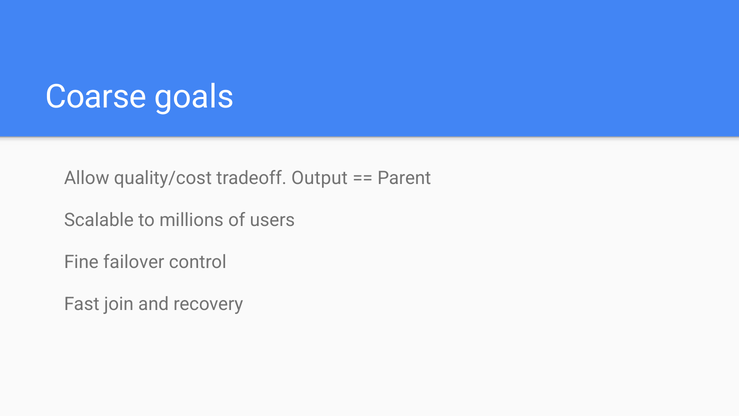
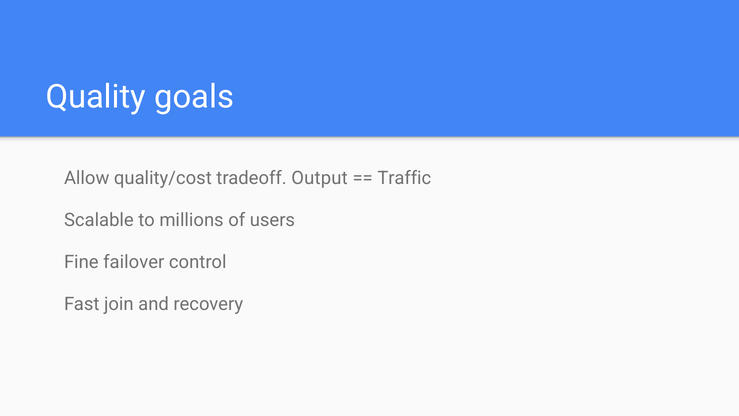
Coarse: Coarse -> Quality
Parent: Parent -> Traffic
